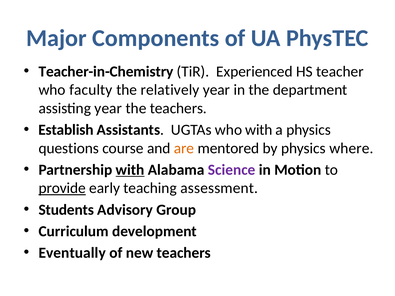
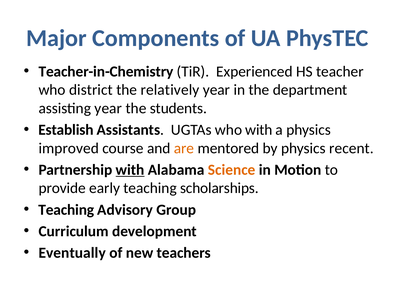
faculty: faculty -> district
the teachers: teachers -> students
questions: questions -> improved
where: where -> recent
Science colour: purple -> orange
provide underline: present -> none
assessment: assessment -> scholarships
Students at (66, 210): Students -> Teaching
